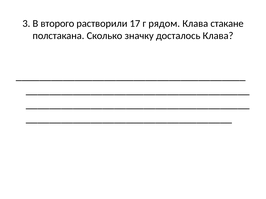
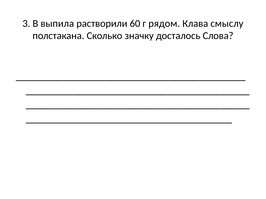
второго: второго -> выпила
17: 17 -> 60
стакане: стакане -> смыслу
досталось Клава: Клава -> Слова
